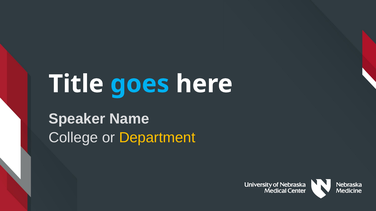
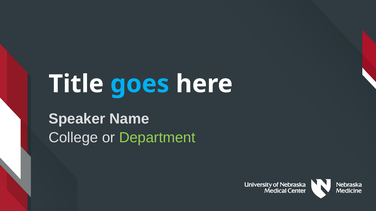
Department colour: yellow -> light green
